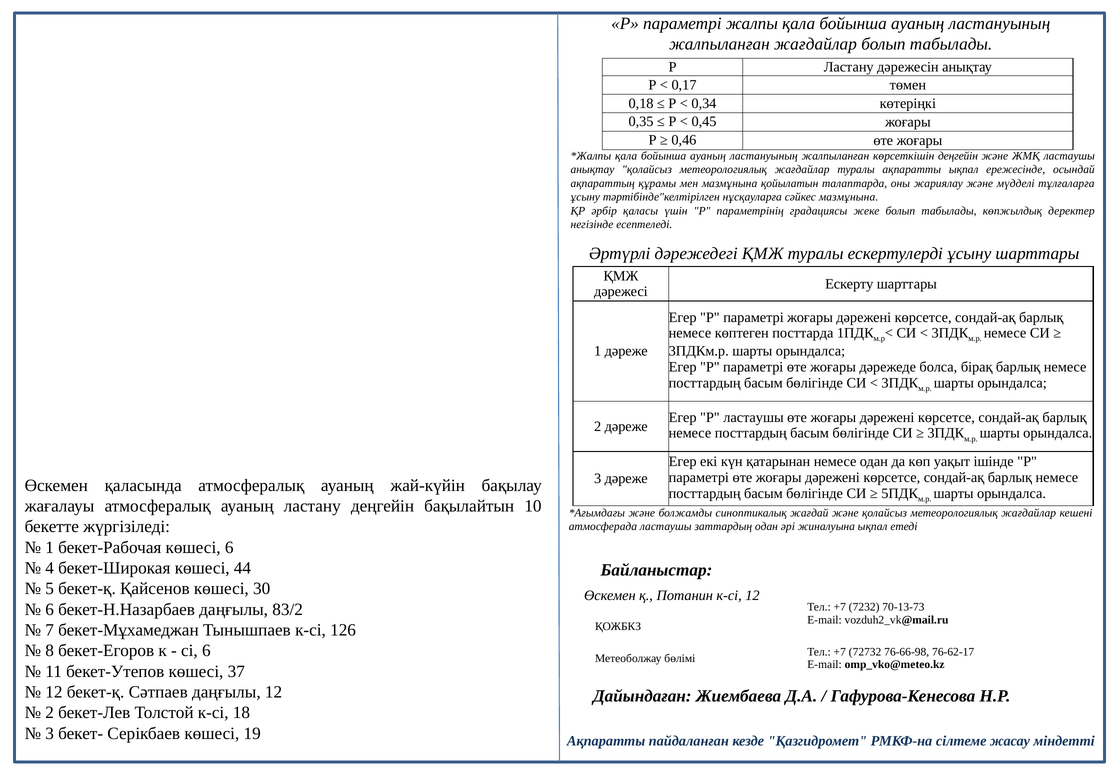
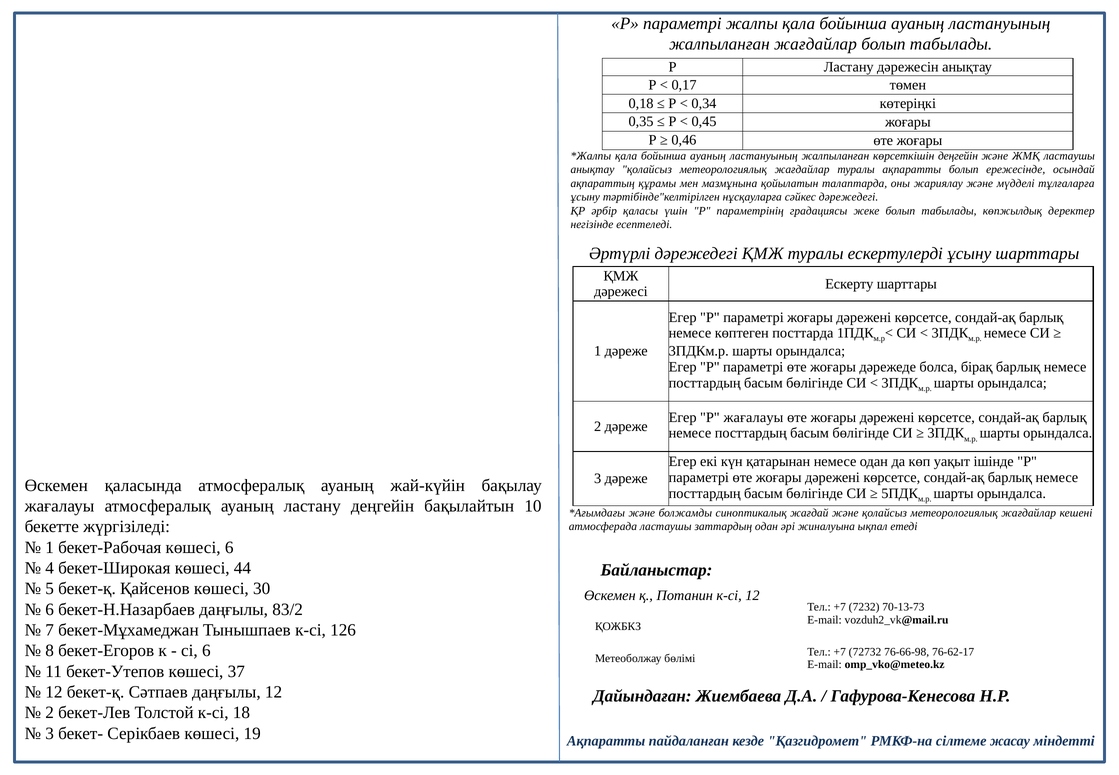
ақпаратты ықпал: ықпал -> болып
сәйкес мазмұнына: мазмұнына -> дәрежедегі
Р ластаушы: ластаушы -> жағалауы
